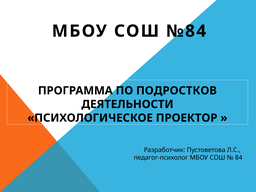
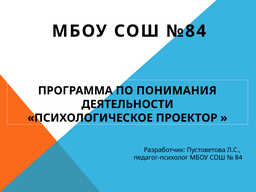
ПОДРОСТКОВ: ПОДРОСТКОВ -> ПОНИМАНИЯ
